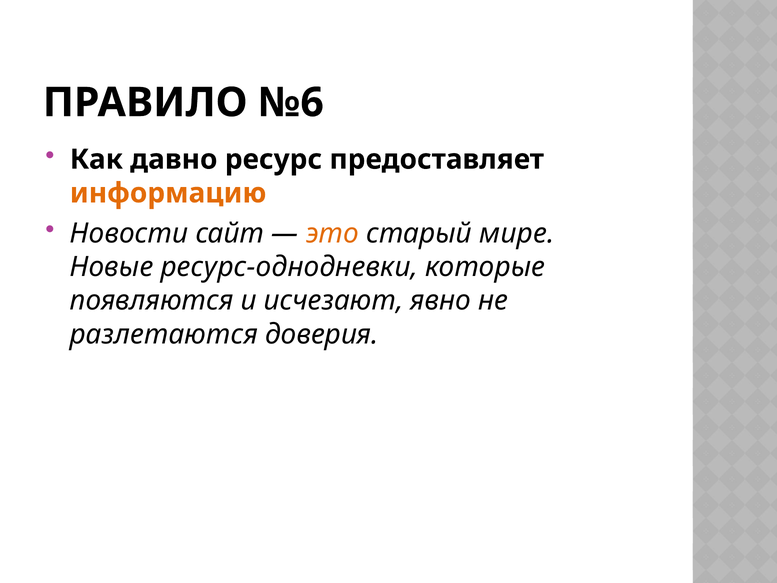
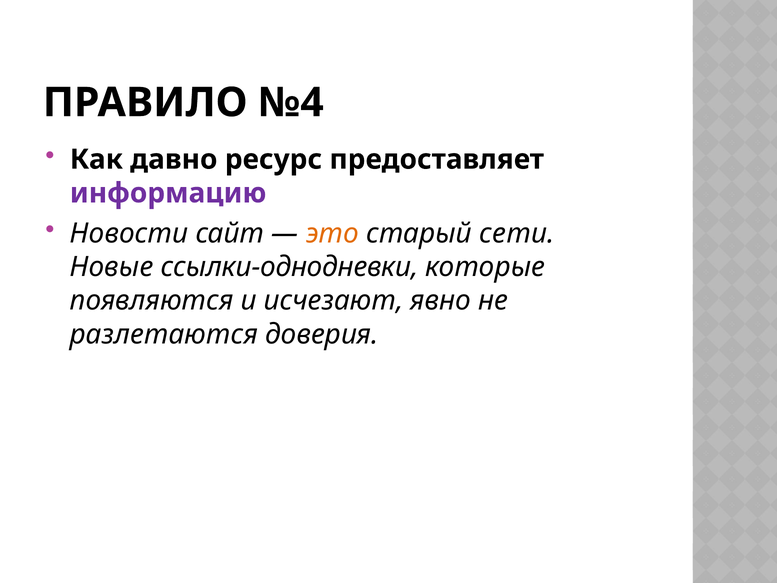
№6: №6 -> №4
информацию colour: orange -> purple
мире: мире -> сети
ресурс-однодневки: ресурс-однодневки -> ссылки-однодневки
